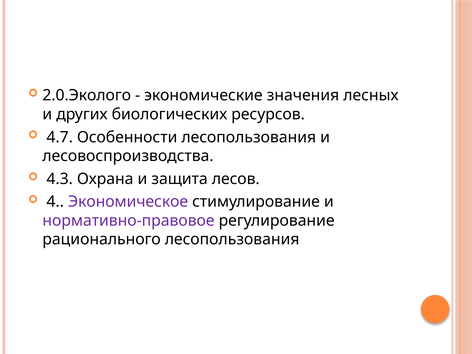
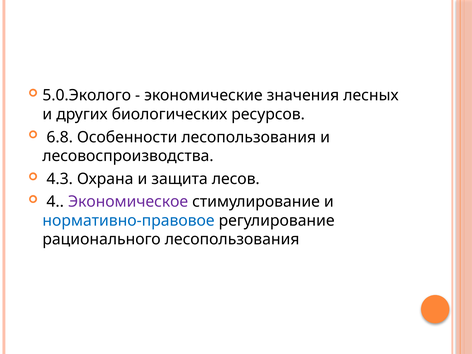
2.0.Эколого: 2.0.Эколого -> 5.0.Эколого
4.7: 4.7 -> 6.8
нормативно-правовое colour: purple -> blue
